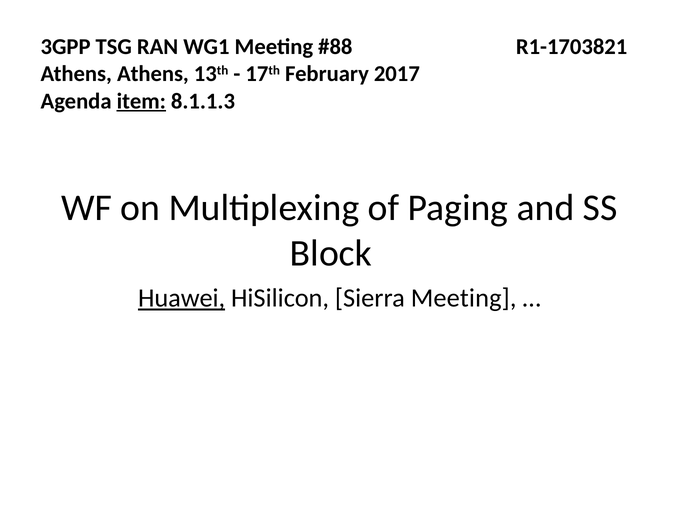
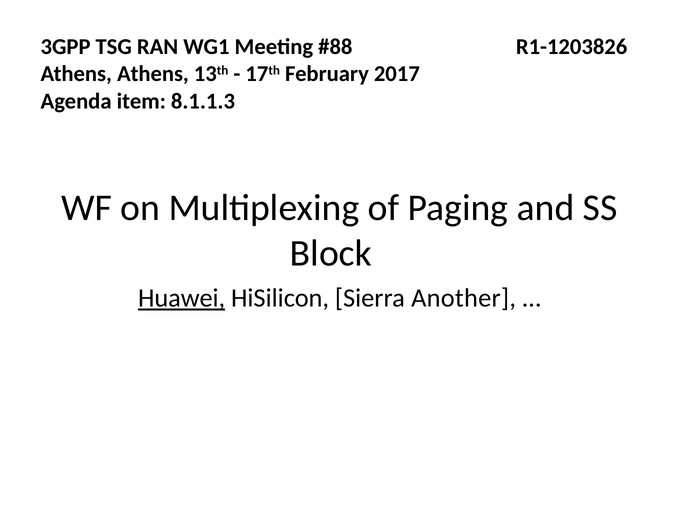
R1-1703821: R1-1703821 -> R1-1203826
item underline: present -> none
Sierra Meeting: Meeting -> Another
